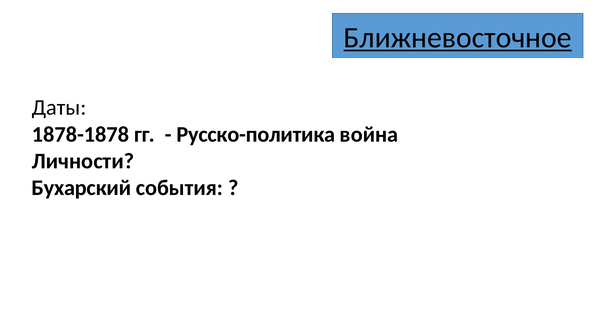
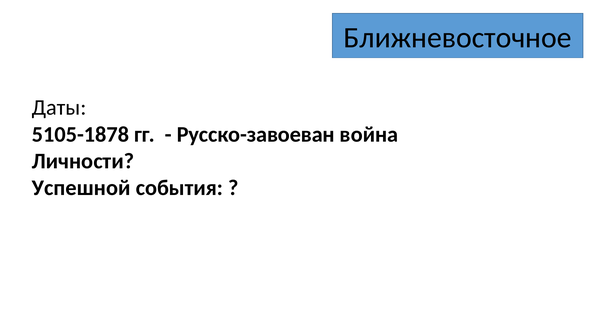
Ближневосточное underline: present -> none
1878-1878: 1878-1878 -> 5105-1878
Русско-политика: Русско-политика -> Русско-завоеван
Бухарский: Бухарский -> Успешной
